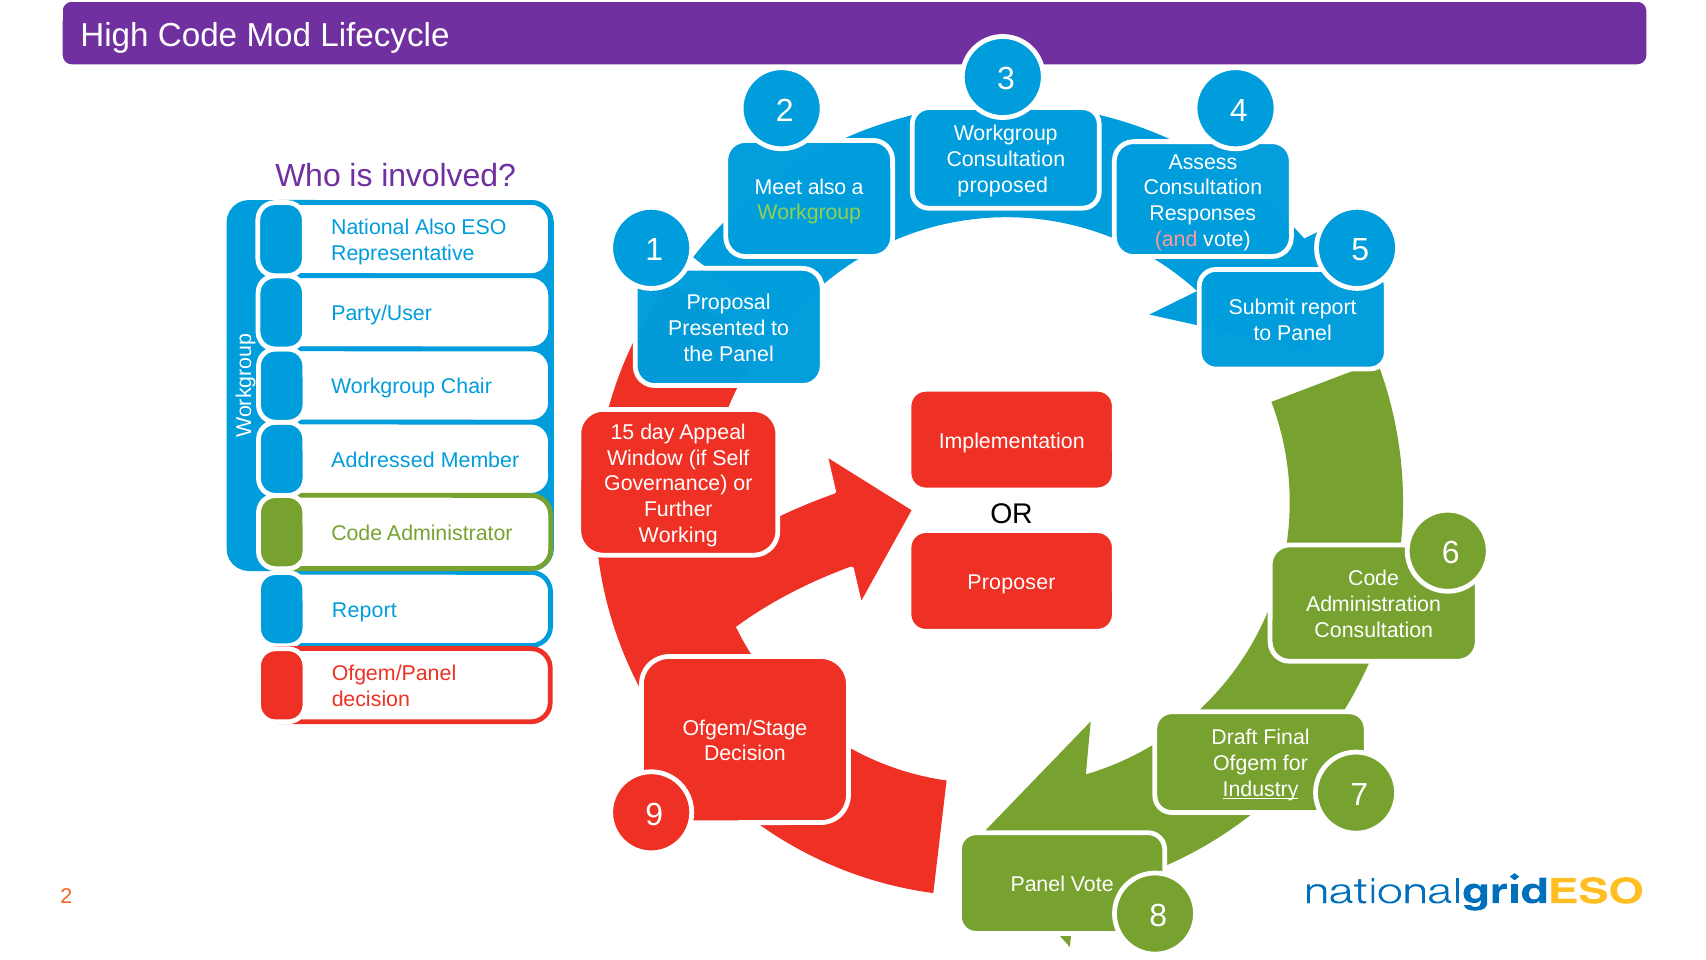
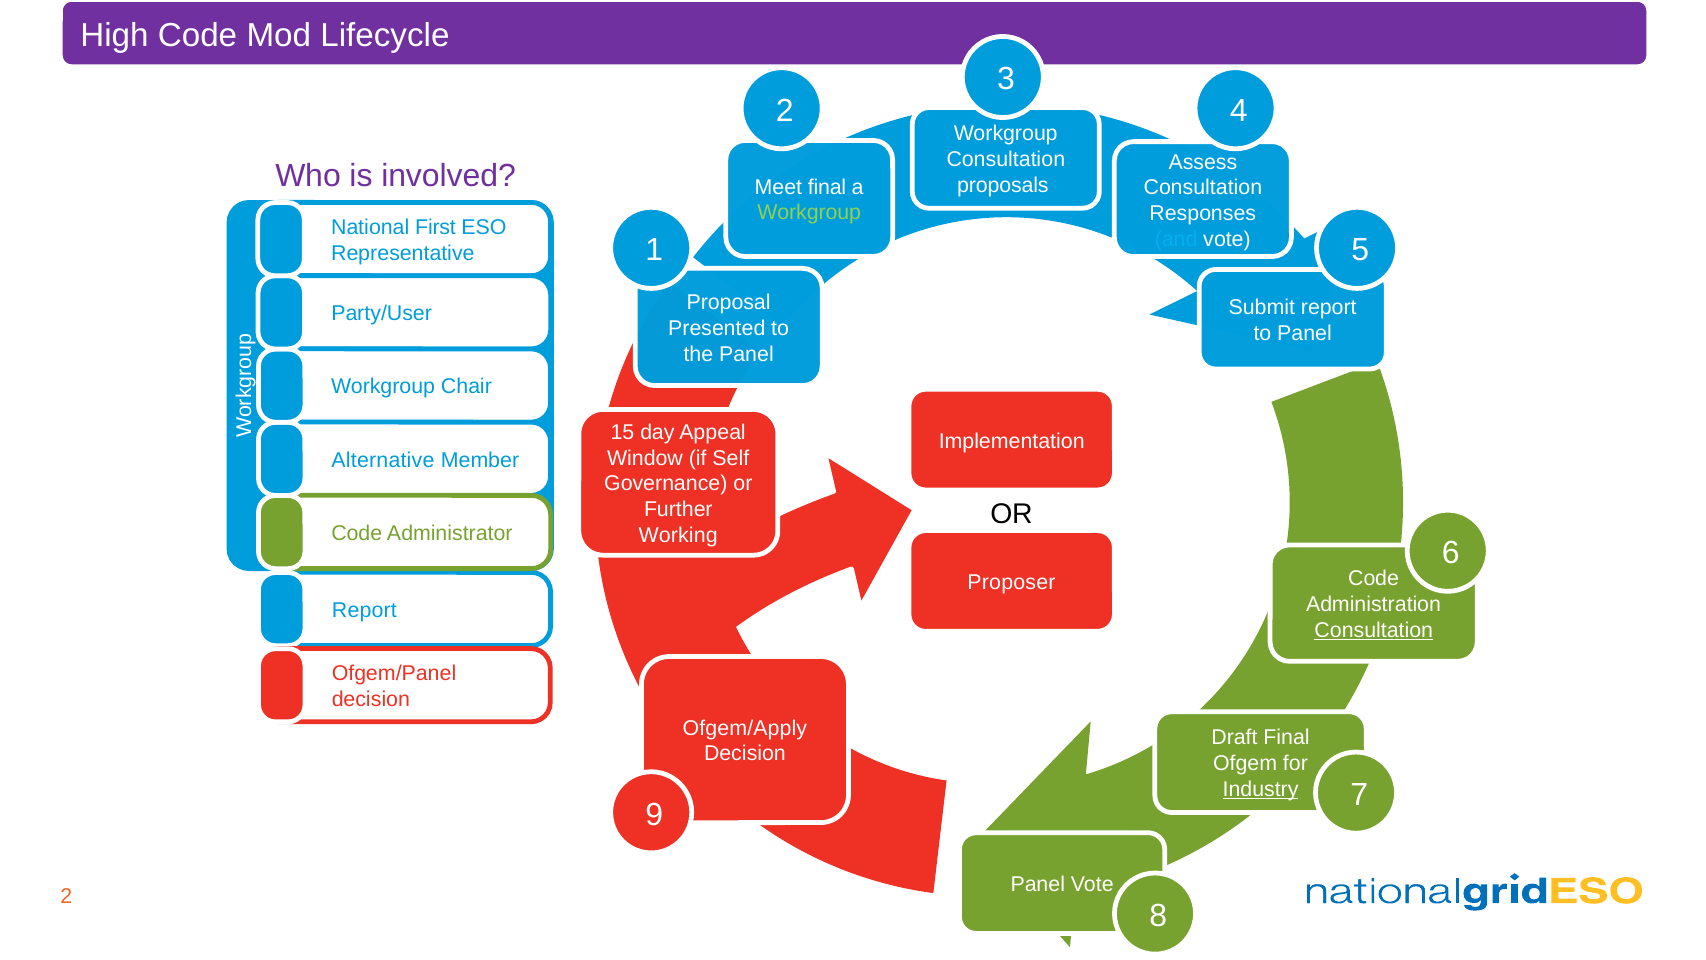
proposed: proposed -> proposals
Meet also: also -> final
National Also: Also -> First
and colour: pink -> light blue
Addressed: Addressed -> Alternative
Consultation at (1374, 630) underline: none -> present
Ofgem/Stage: Ofgem/Stage -> Ofgem/Apply
